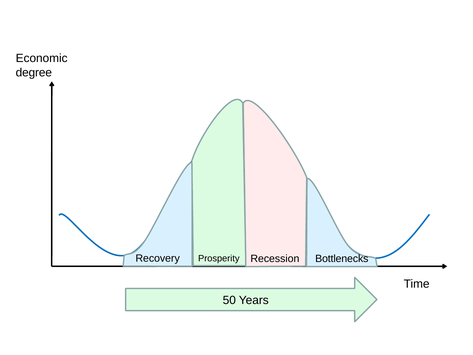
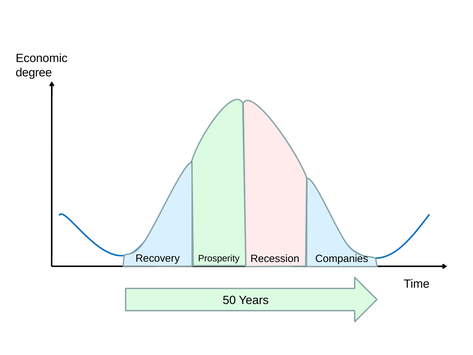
Bottlenecks: Bottlenecks -> Companies
